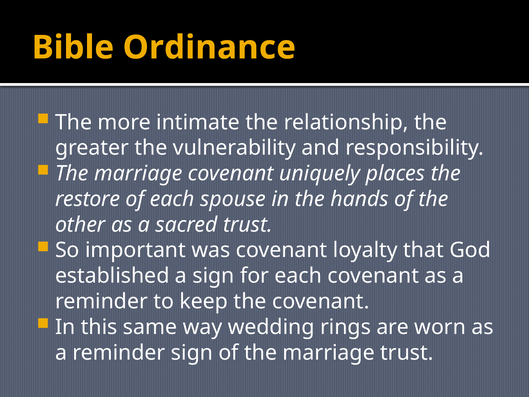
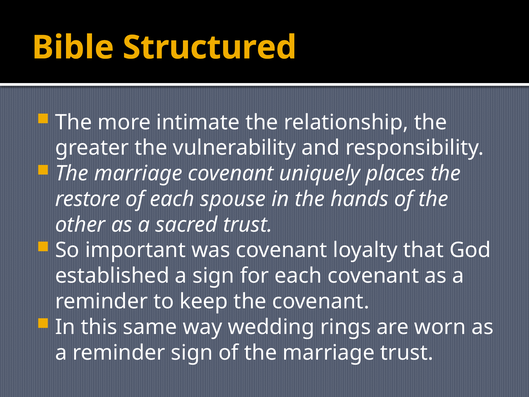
Ordinance: Ordinance -> Structured
